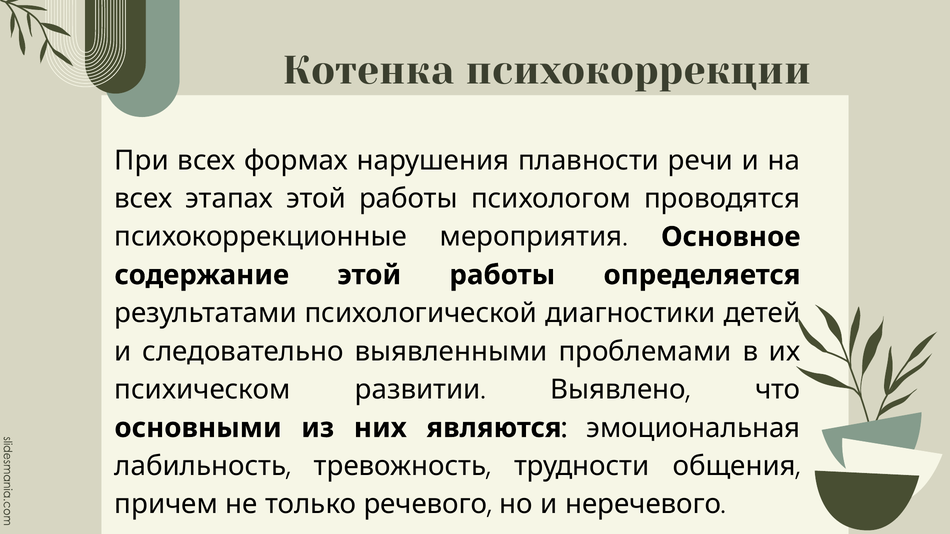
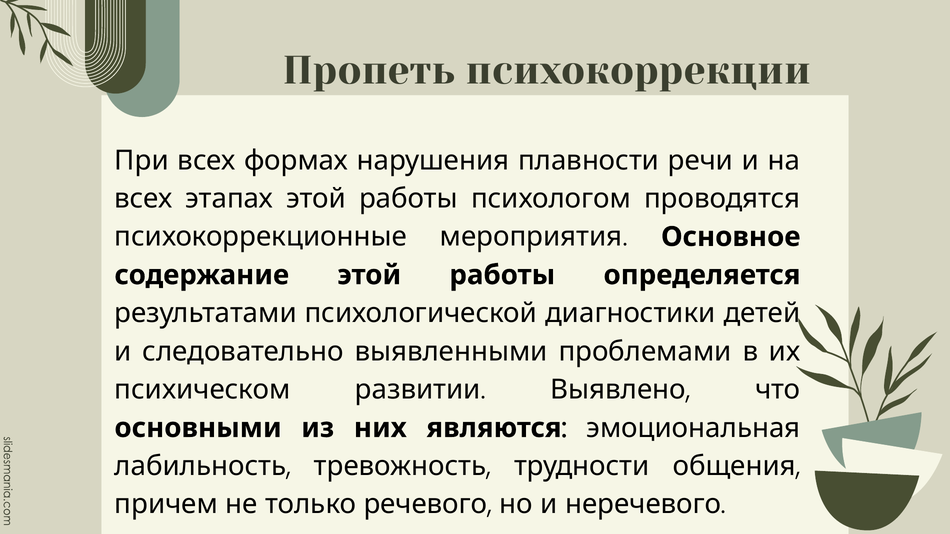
Котенка: Котенка -> Пропеть
